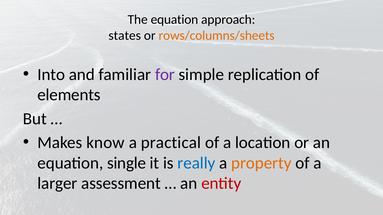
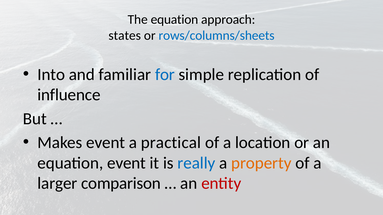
rows/columns/sheets colour: orange -> blue
for colour: purple -> blue
elements: elements -> influence
Makes know: know -> event
equation single: single -> event
assessment: assessment -> comparison
